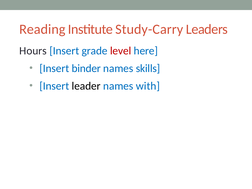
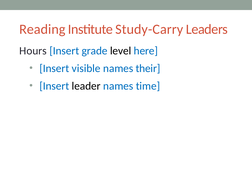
level colour: red -> black
binder: binder -> visible
skills: skills -> their
with: with -> time
